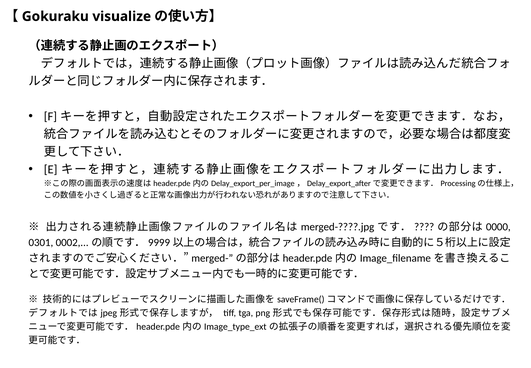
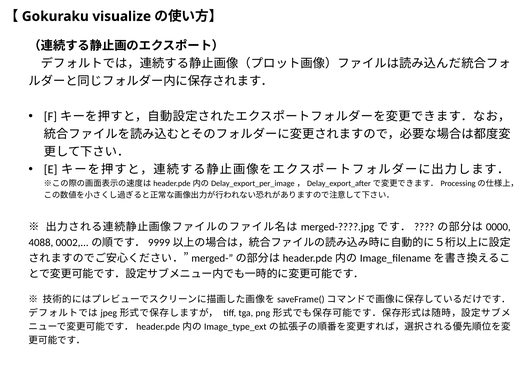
0301: 0301 -> 4088
